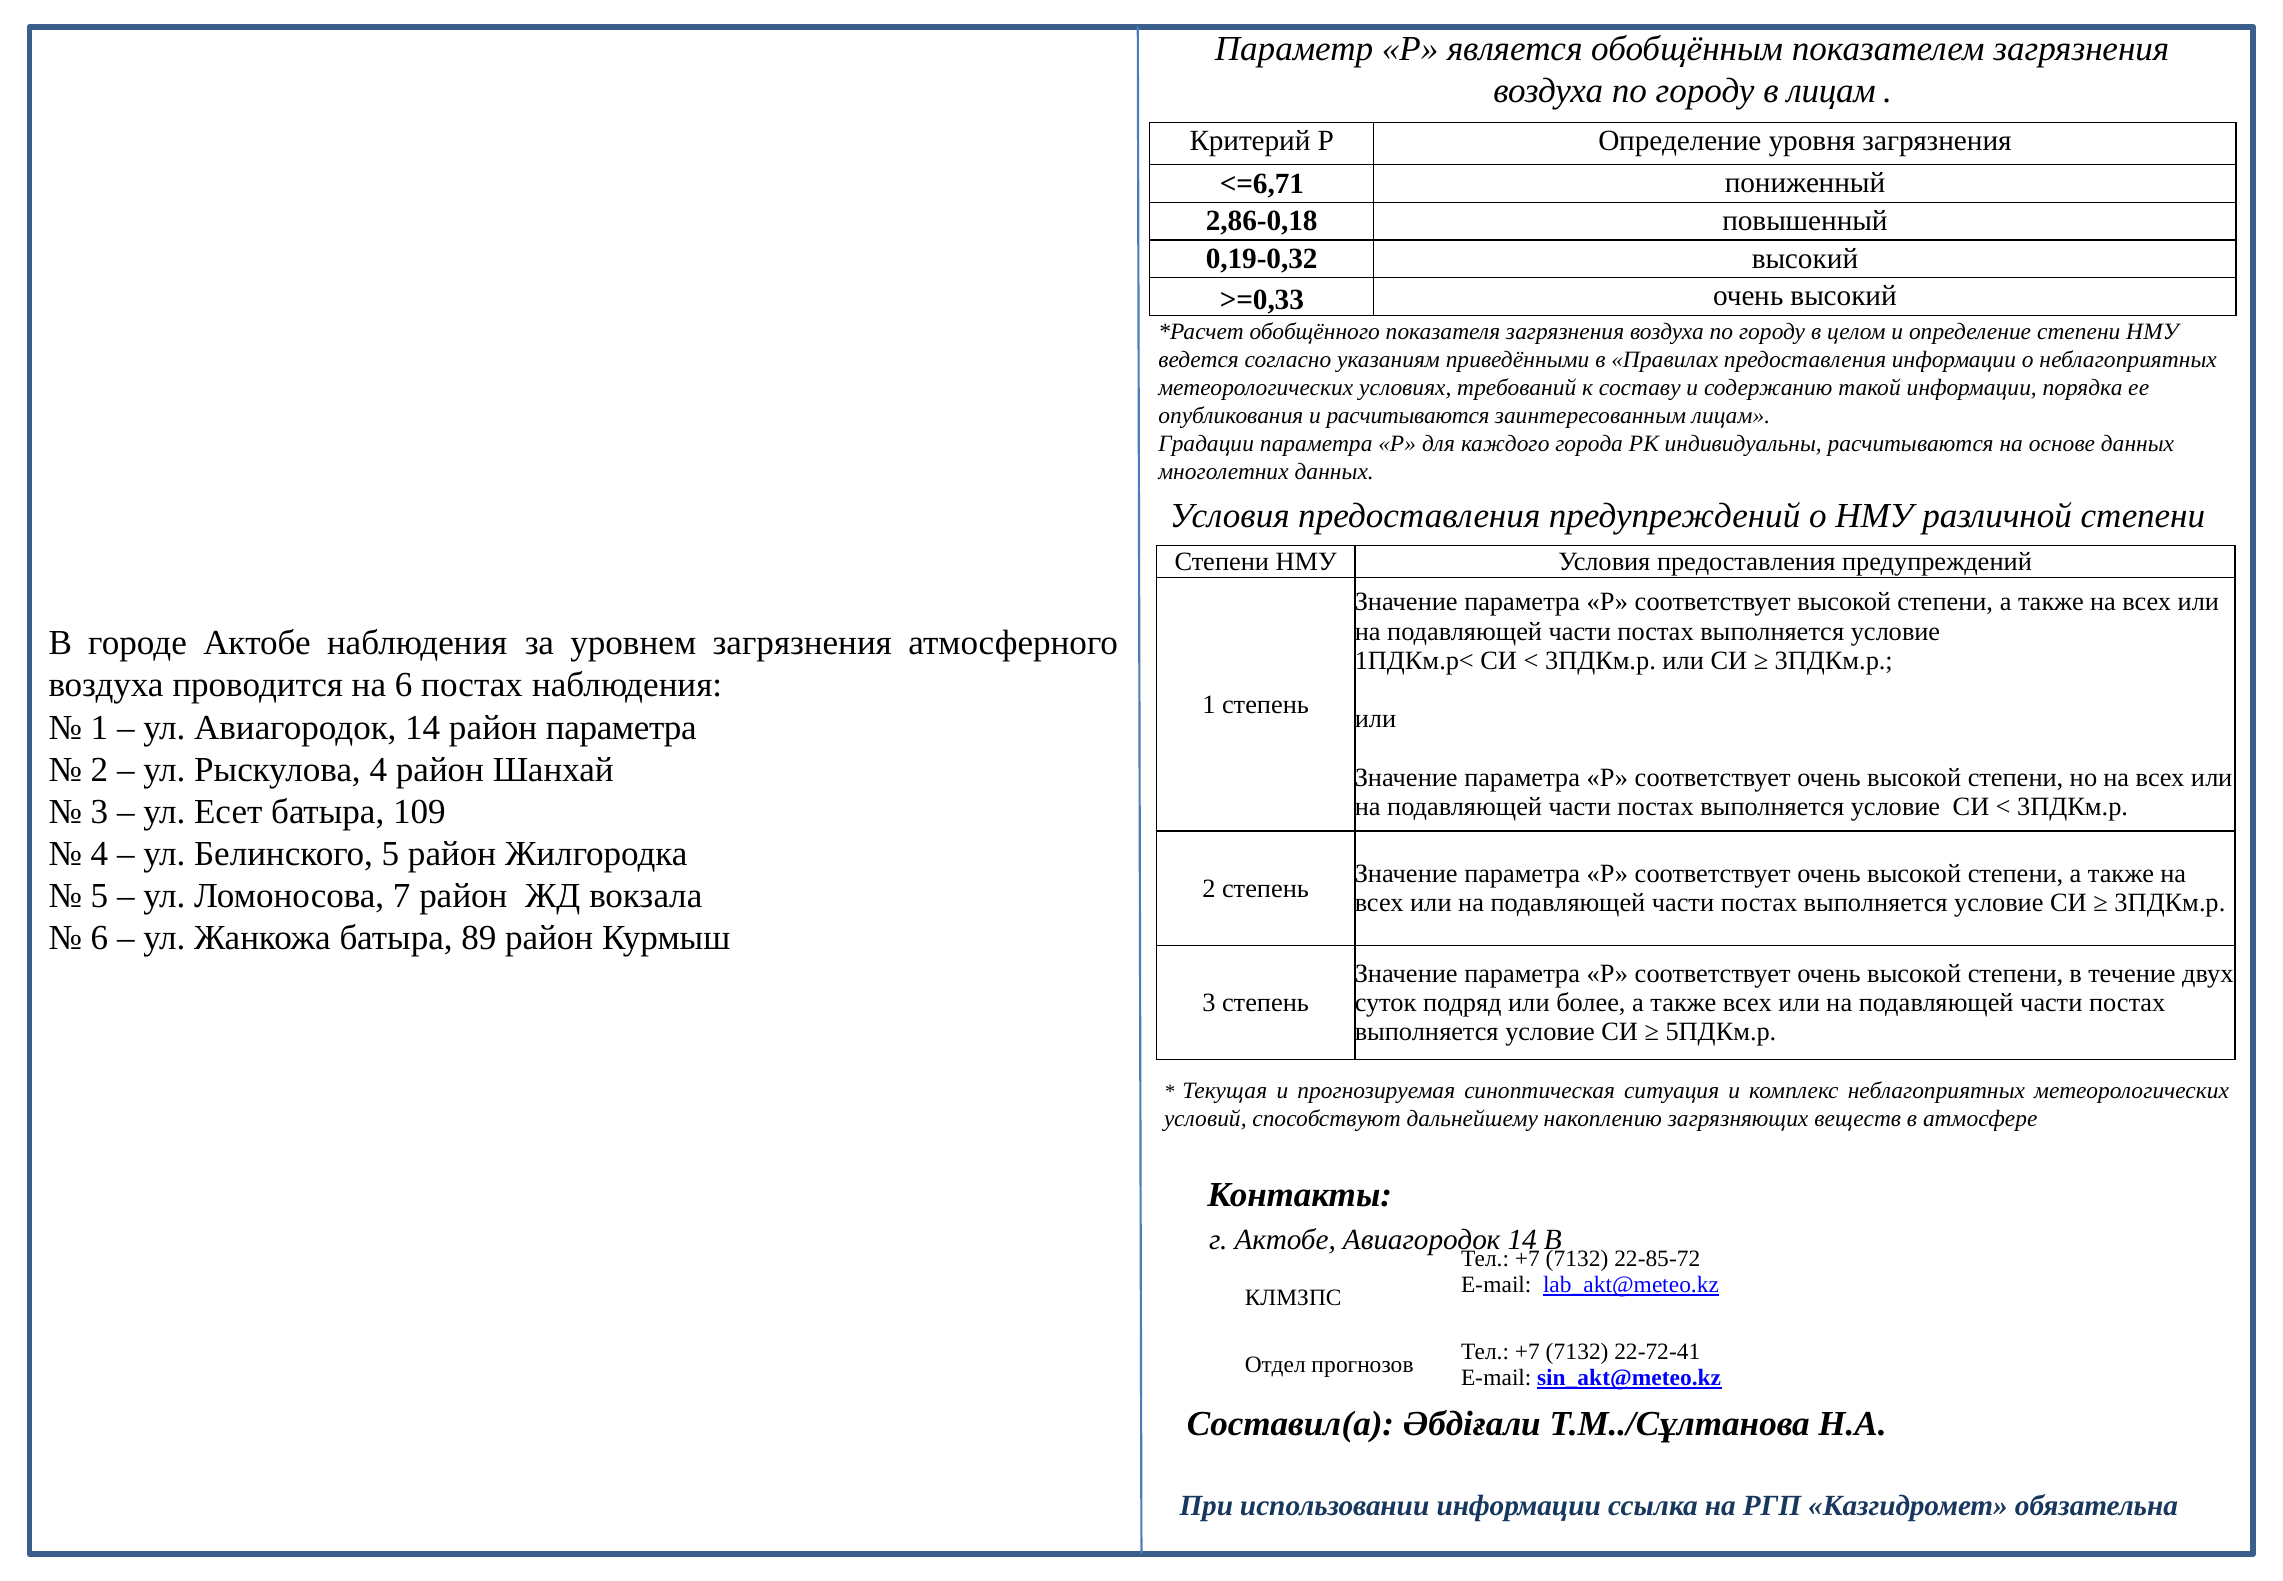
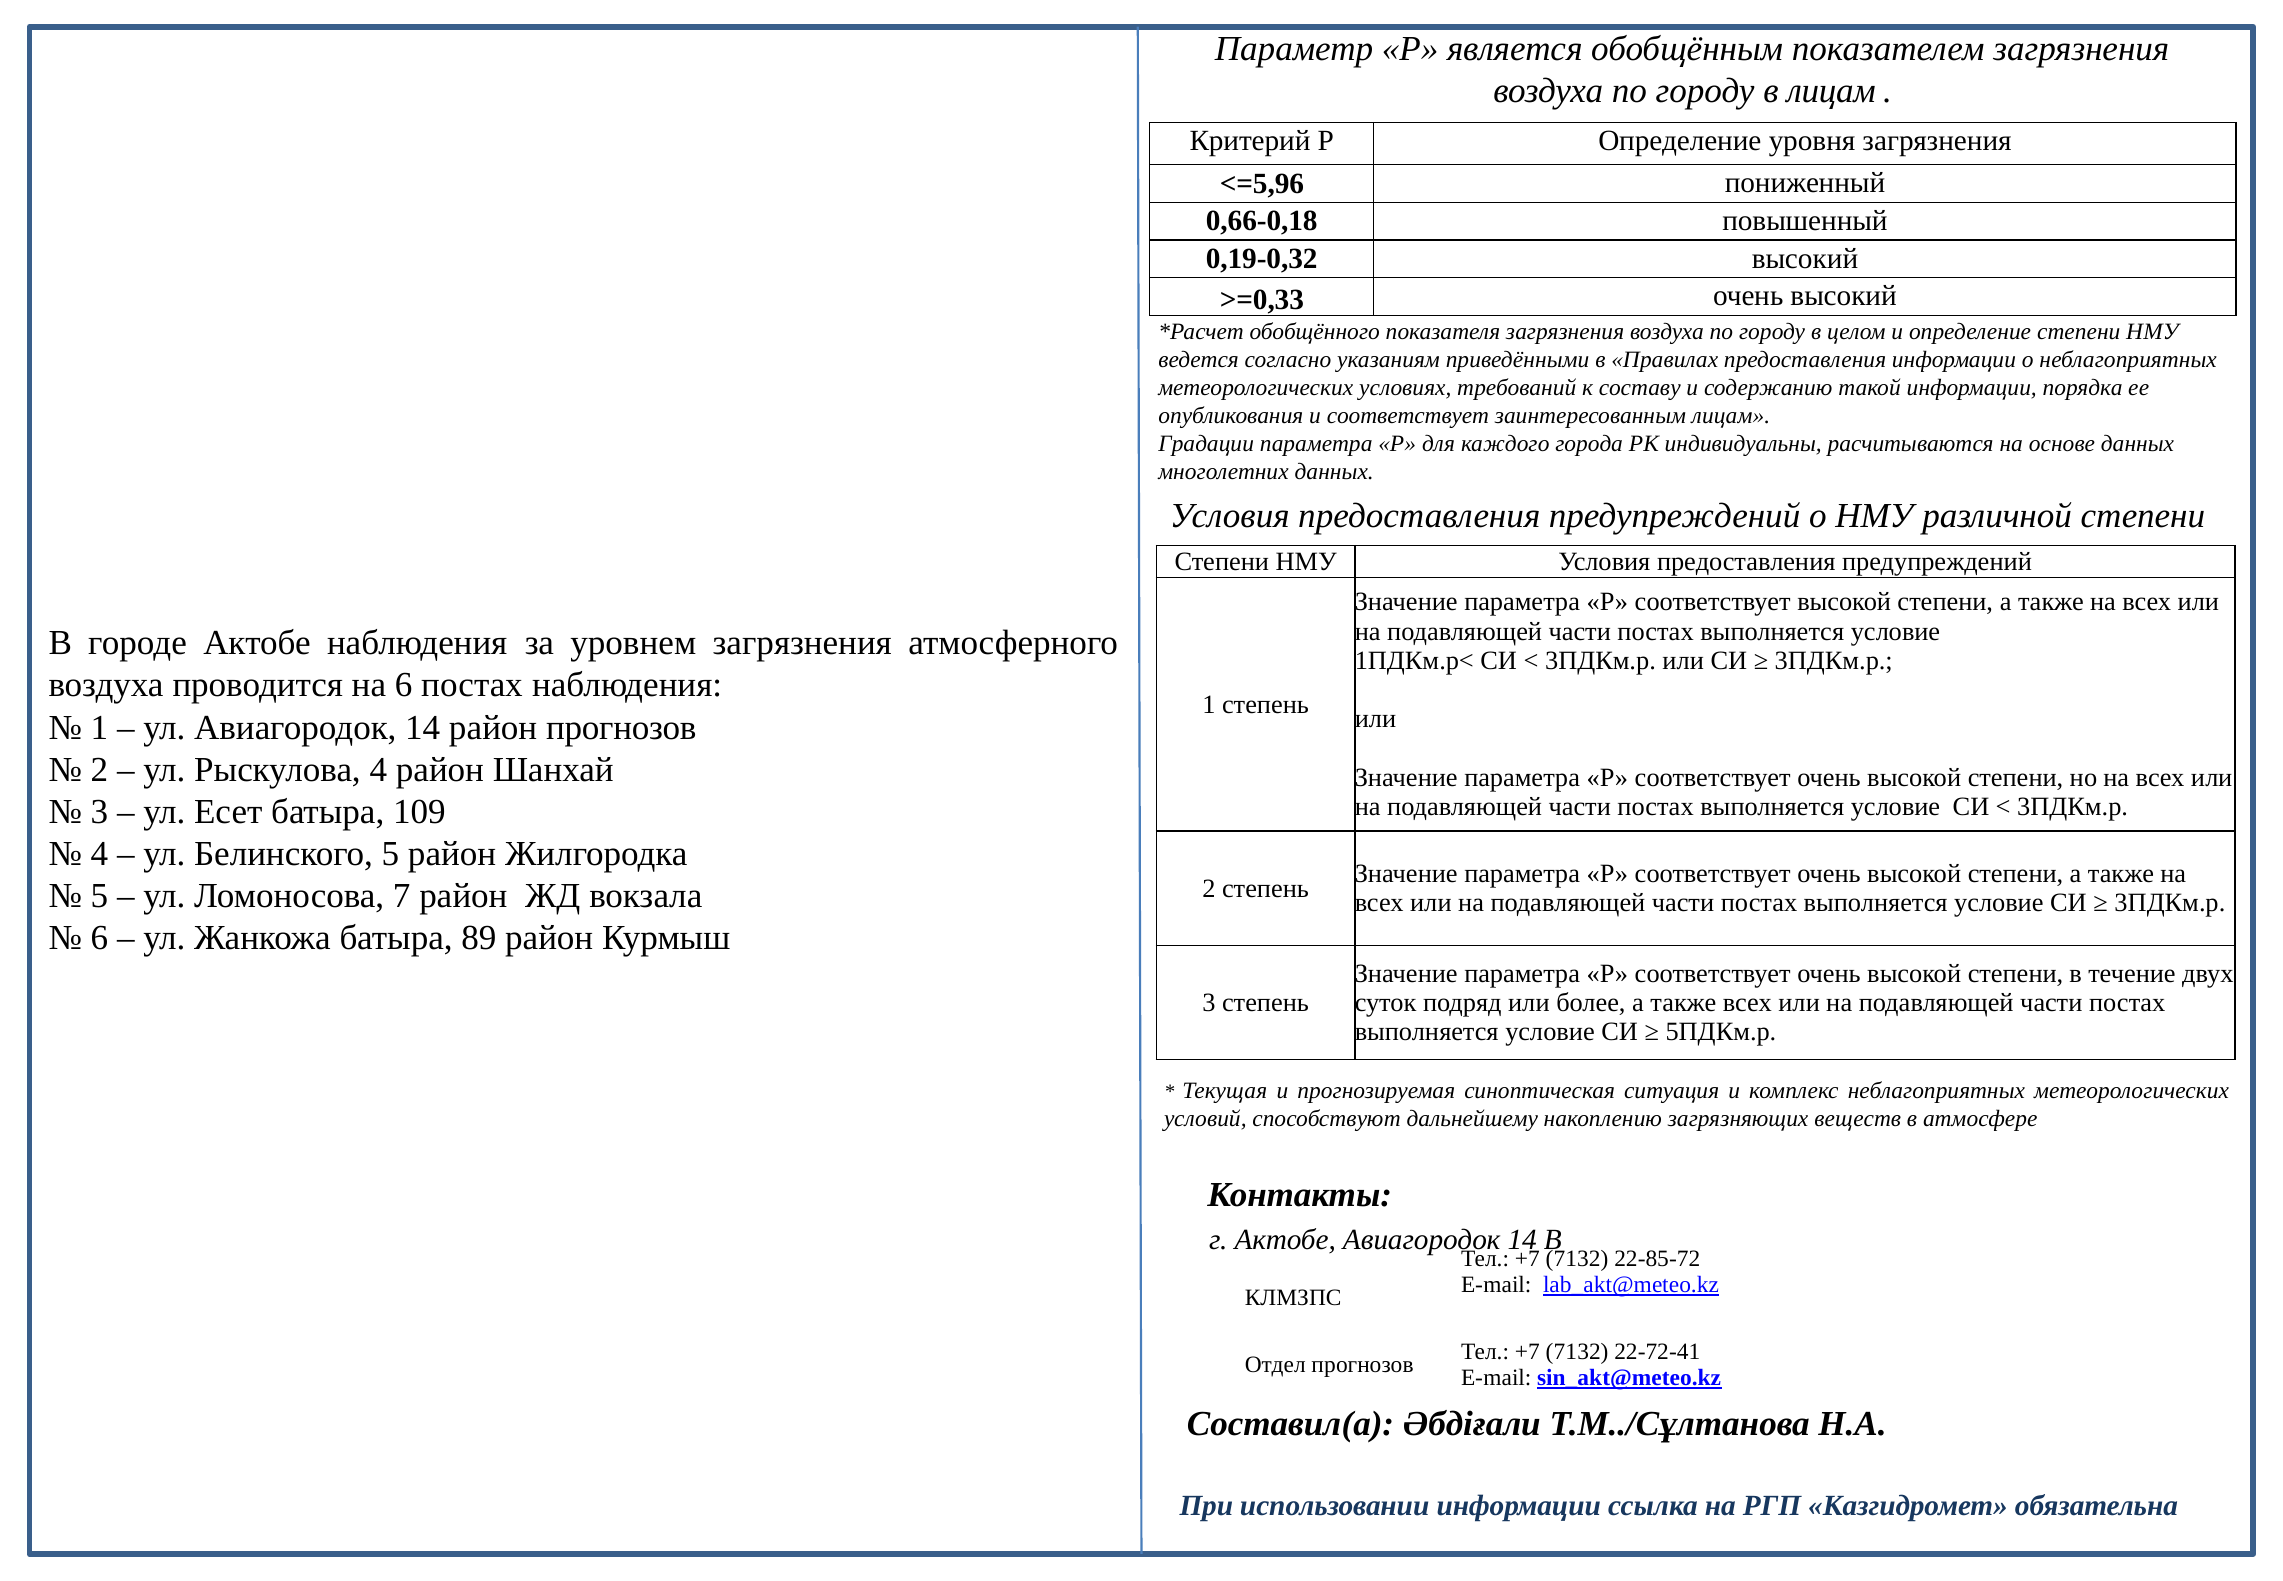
<=6,71: <=6,71 -> <=5,96
2,86-0,18: 2,86-0,18 -> 0,66-0,18
и расчитываются: расчитываются -> соответствует
район параметра: параметра -> прогнозов
